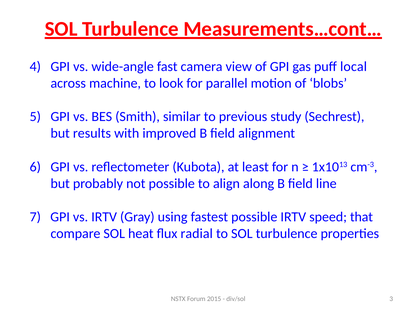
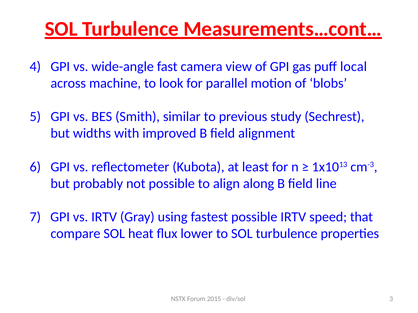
results: results -> widths
radial: radial -> lower
